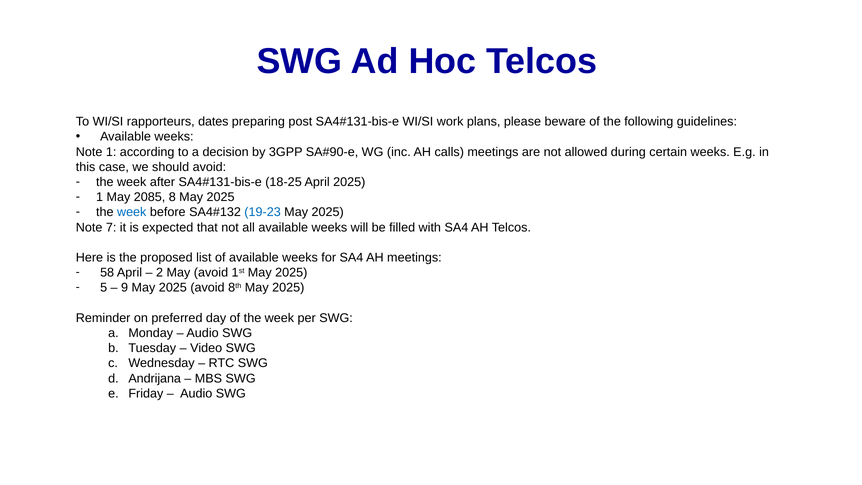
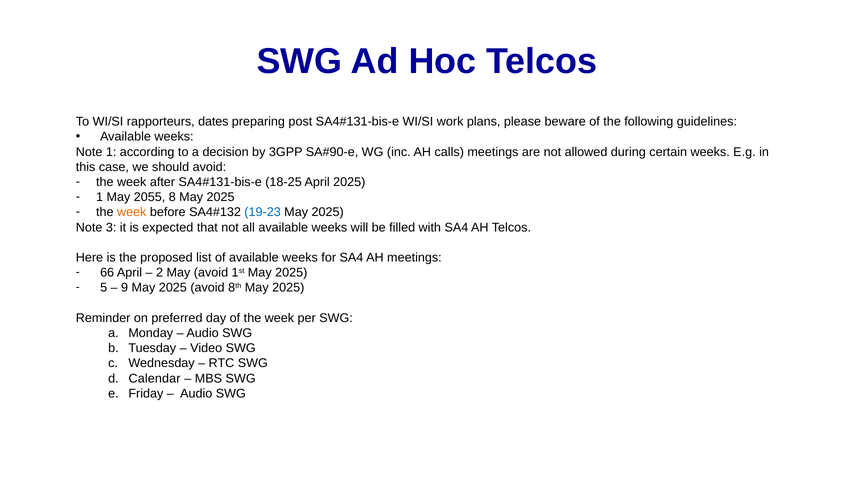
2085: 2085 -> 2055
week at (132, 212) colour: blue -> orange
7: 7 -> 3
58: 58 -> 66
Andrijana: Andrijana -> Calendar
